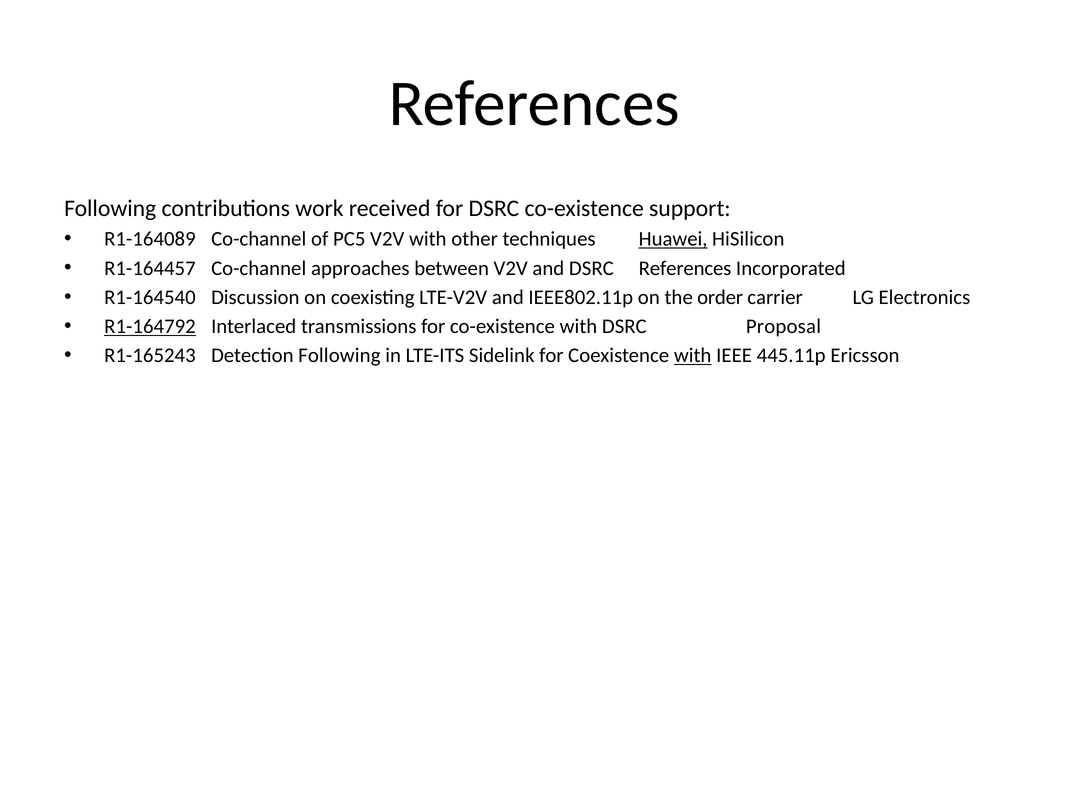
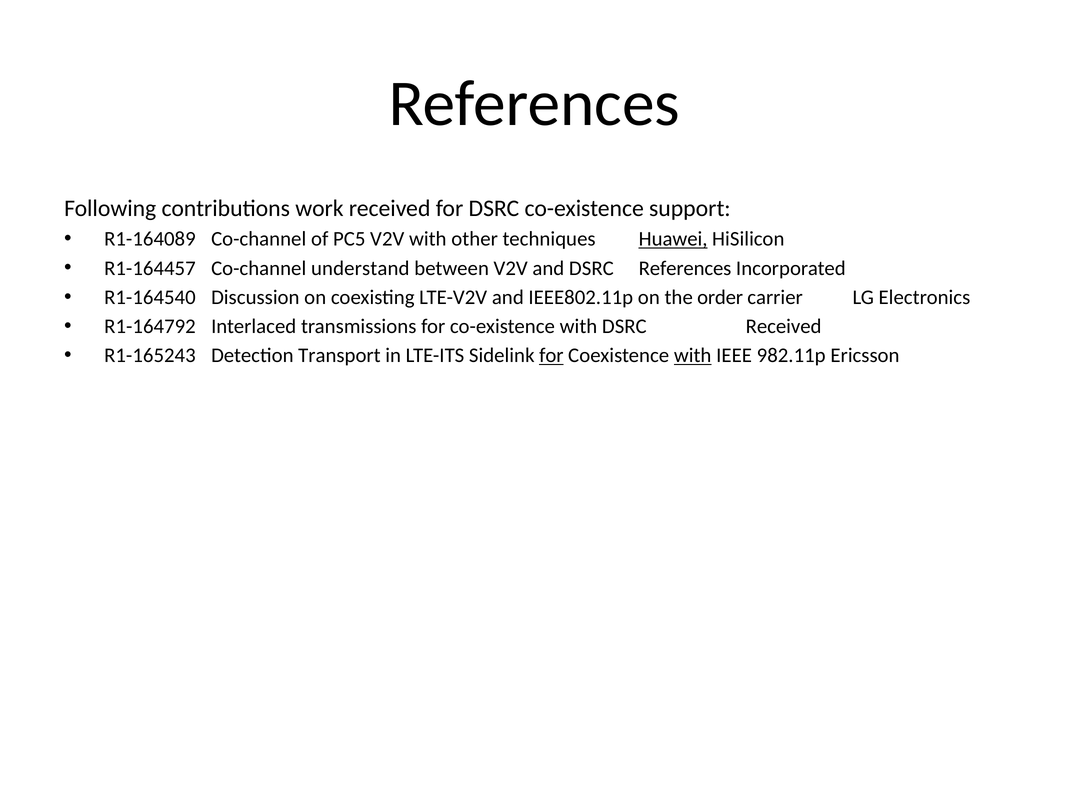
approaches: approaches -> understand
R1-164792 underline: present -> none
DSRC Proposal: Proposal -> Received
Detection Following: Following -> Transport
for at (551, 356) underline: none -> present
445.11p: 445.11p -> 982.11p
